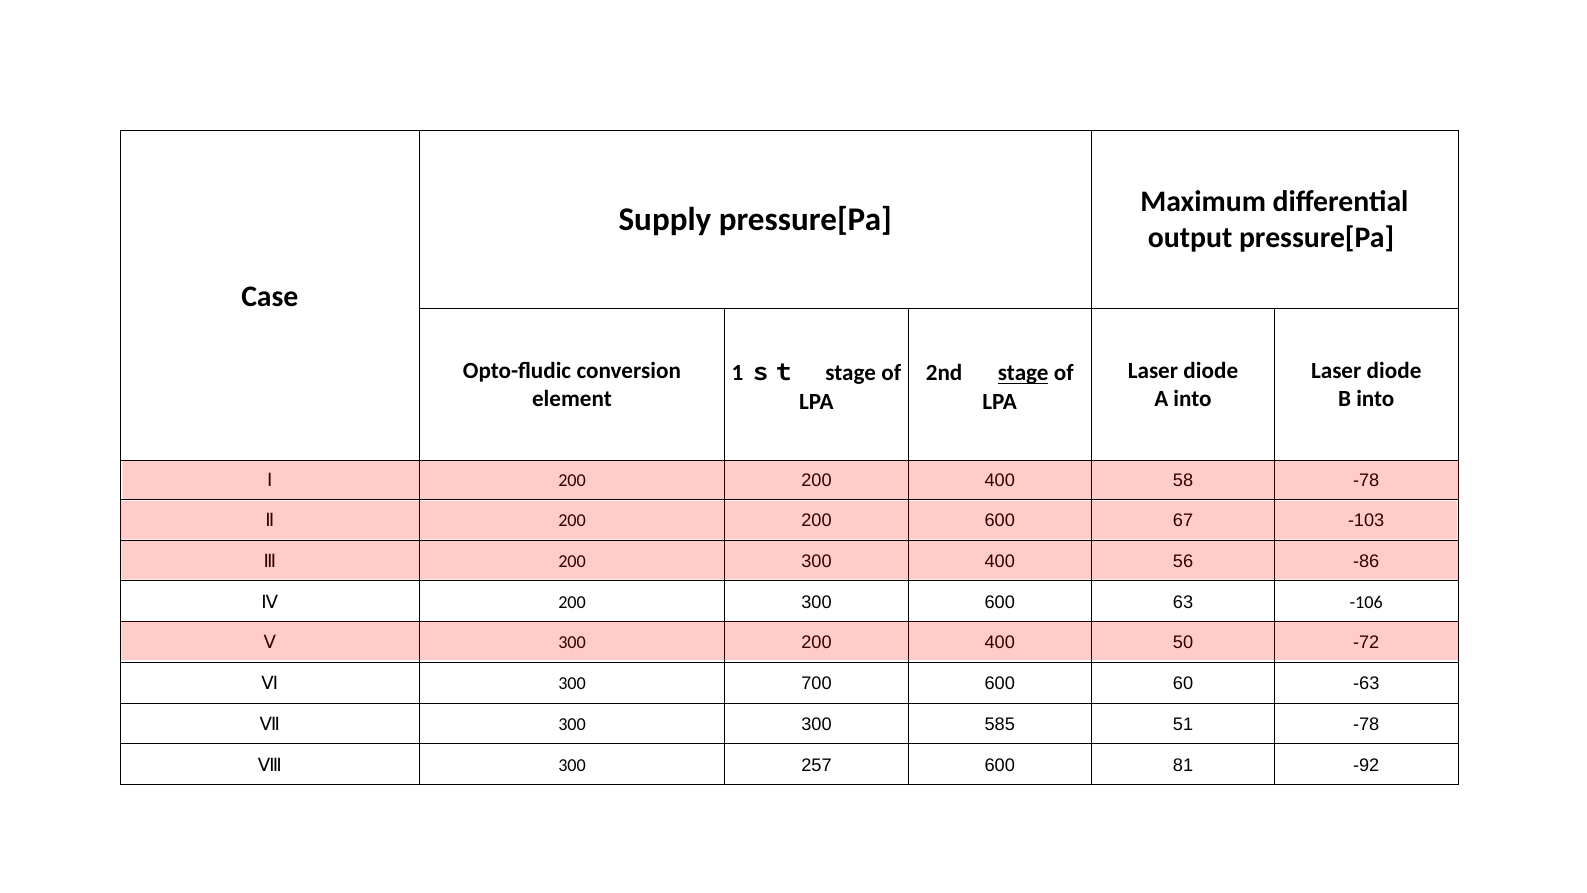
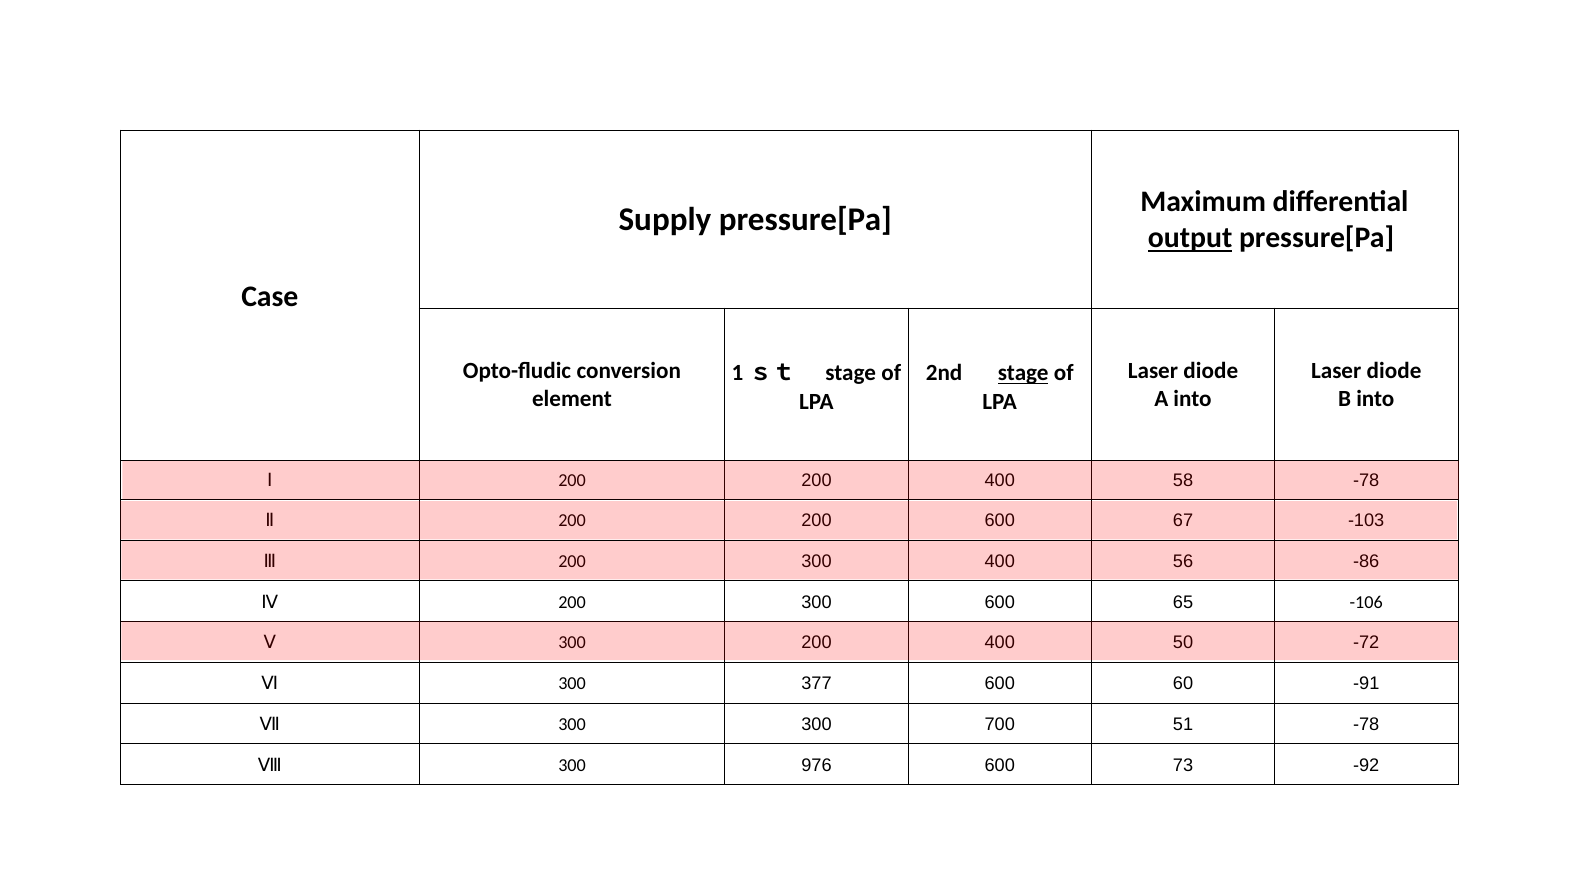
output underline: none -> present
63: 63 -> 65
700: 700 -> 377
-63: -63 -> -91
585: 585 -> 700
257: 257 -> 976
81: 81 -> 73
